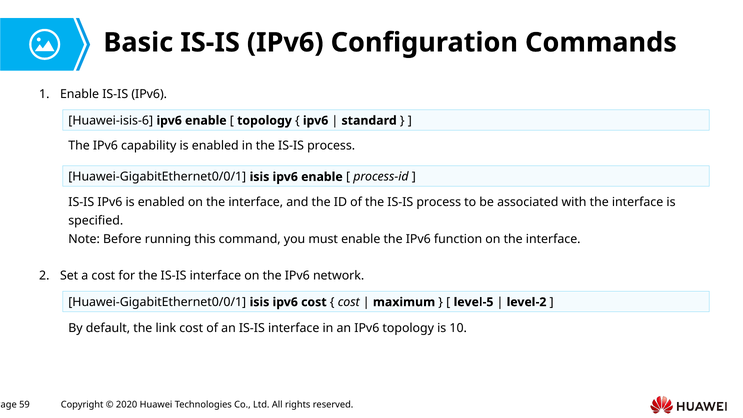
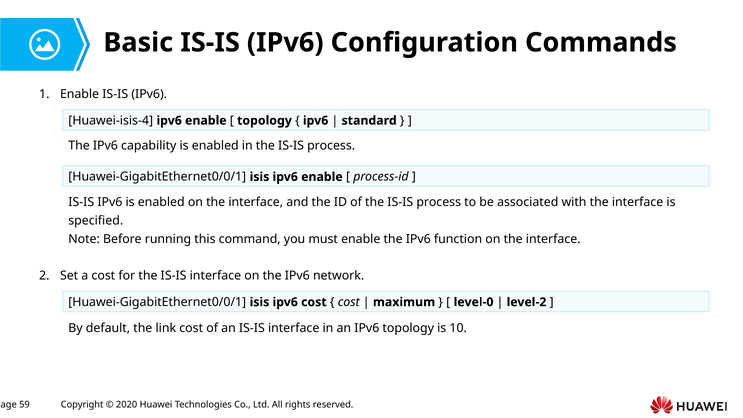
Huawei-isis-6: Huawei-isis-6 -> Huawei-isis-4
level-5: level-5 -> level-0
